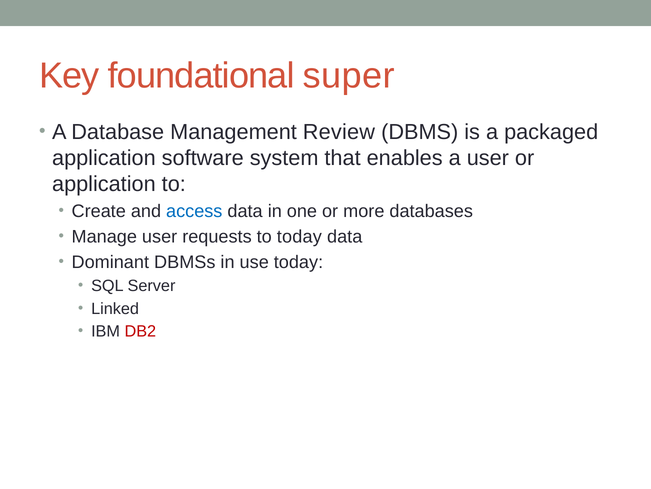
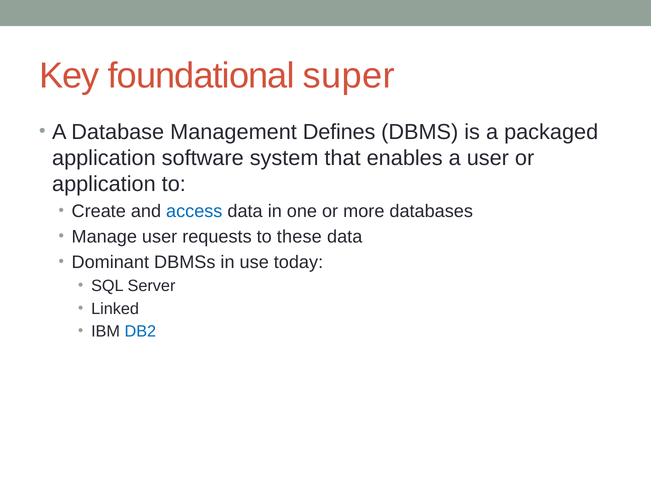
Review: Review -> Defines
to today: today -> these
DB2 colour: red -> blue
